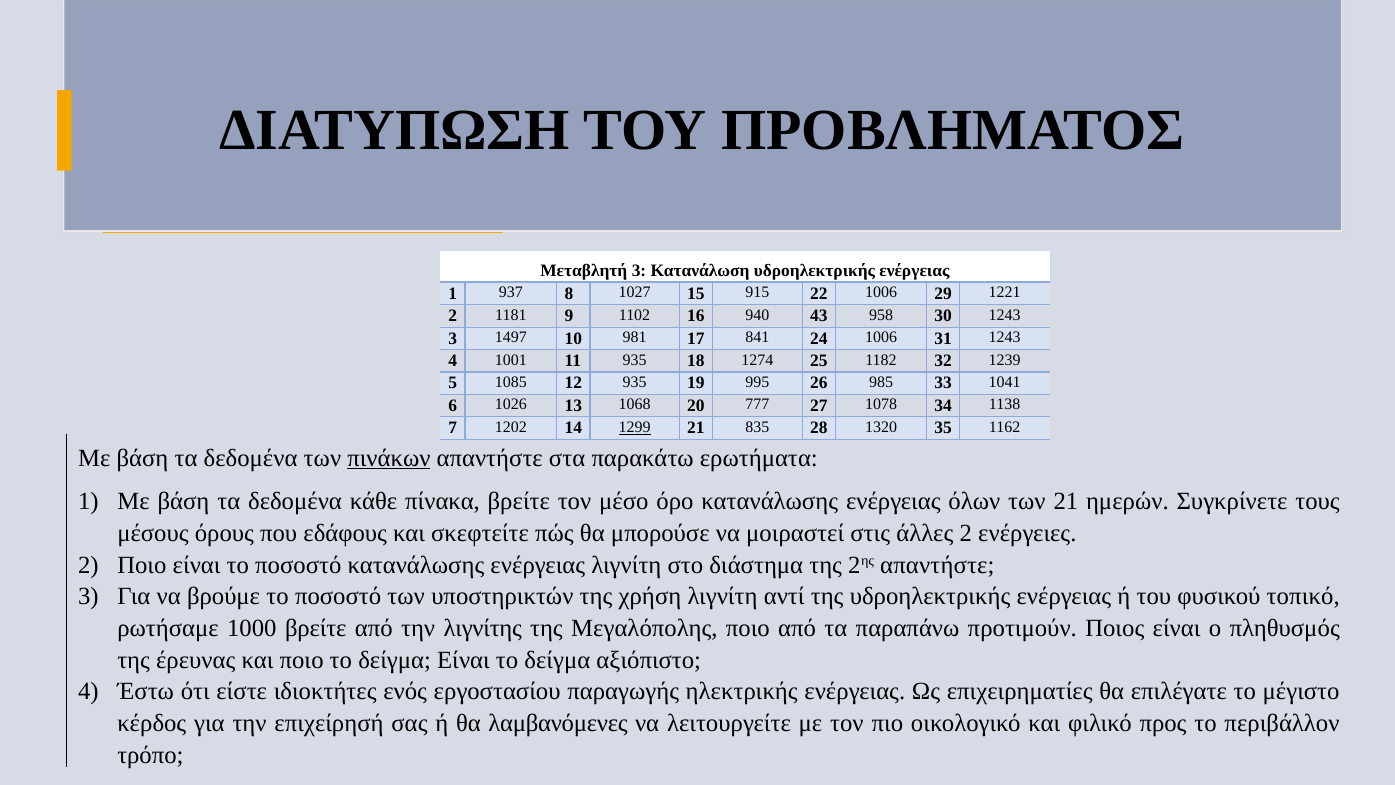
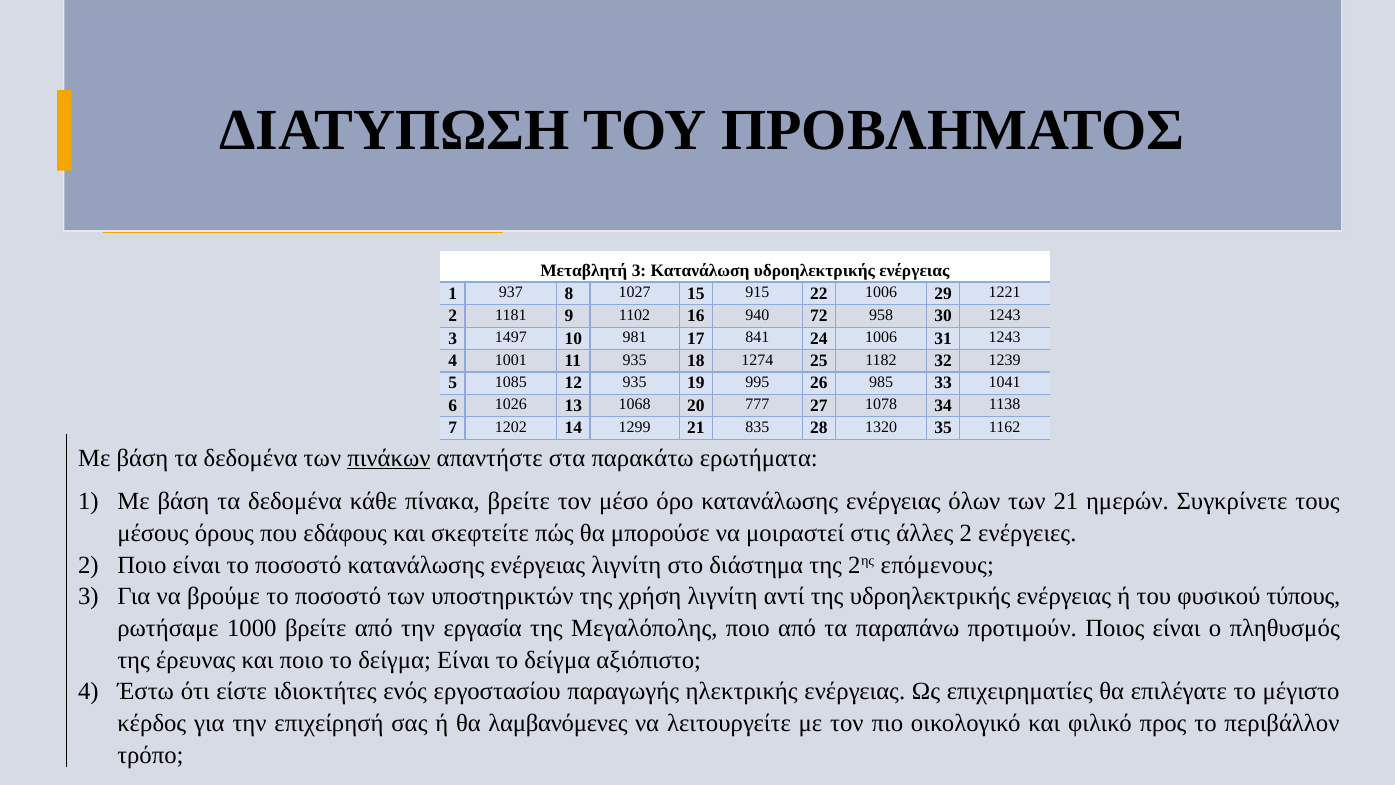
43: 43 -> 72
1299 underline: present -> none
2ης απαντήστε: απαντήστε -> επόμενους
τοπικό: τοπικό -> τύπους
λιγνίτης: λιγνίτης -> εργασία
